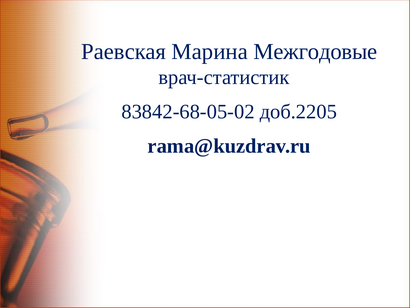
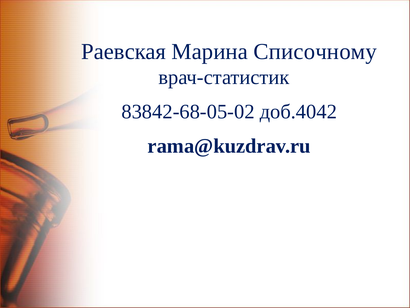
Межгодовые: Межгодовые -> Списочному
доб.2205: доб.2205 -> доб.4042
